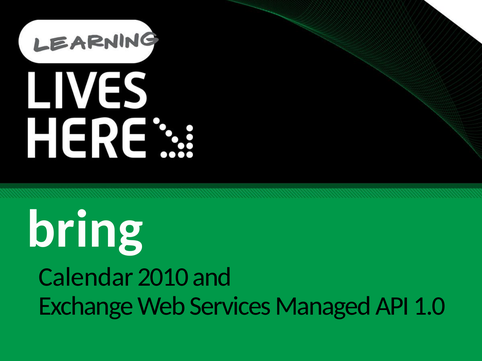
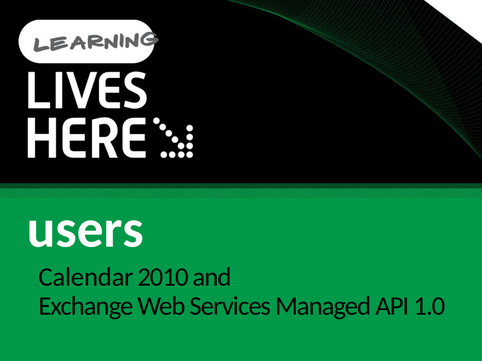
bring: bring -> users
